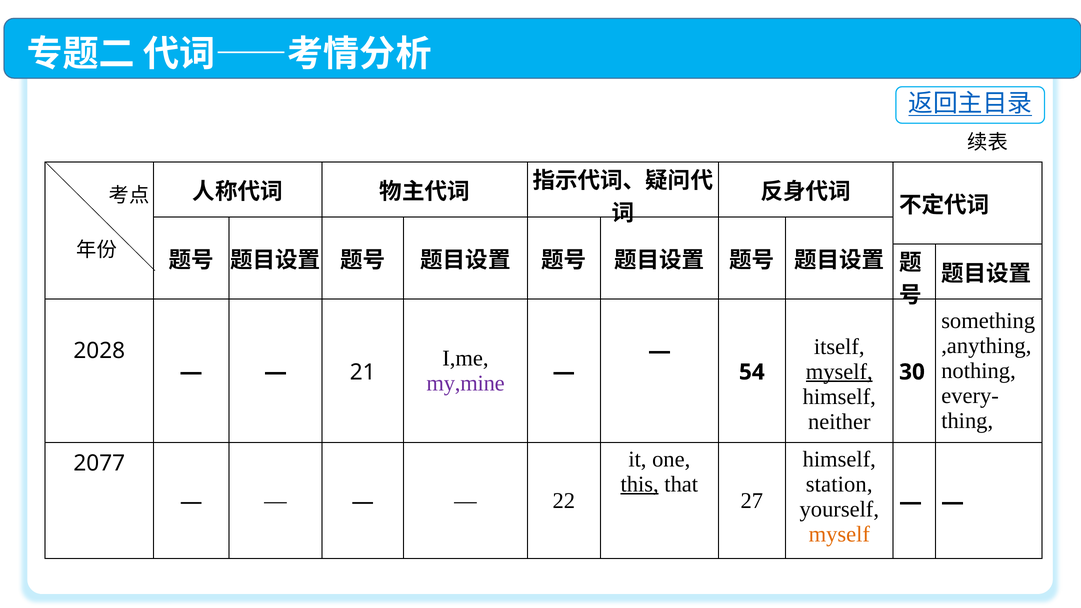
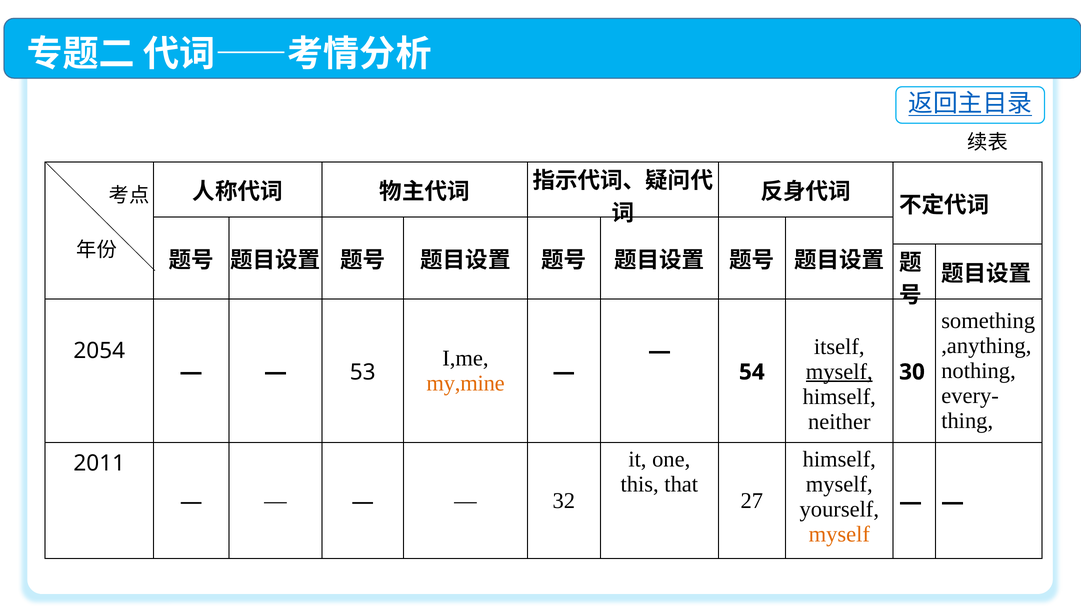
2028: 2028 -> 2054
21: 21 -> 53
my,mine colour: purple -> orange
2077: 2077 -> 2011
this underline: present -> none
station at (839, 484): station -> myself
22: 22 -> 32
